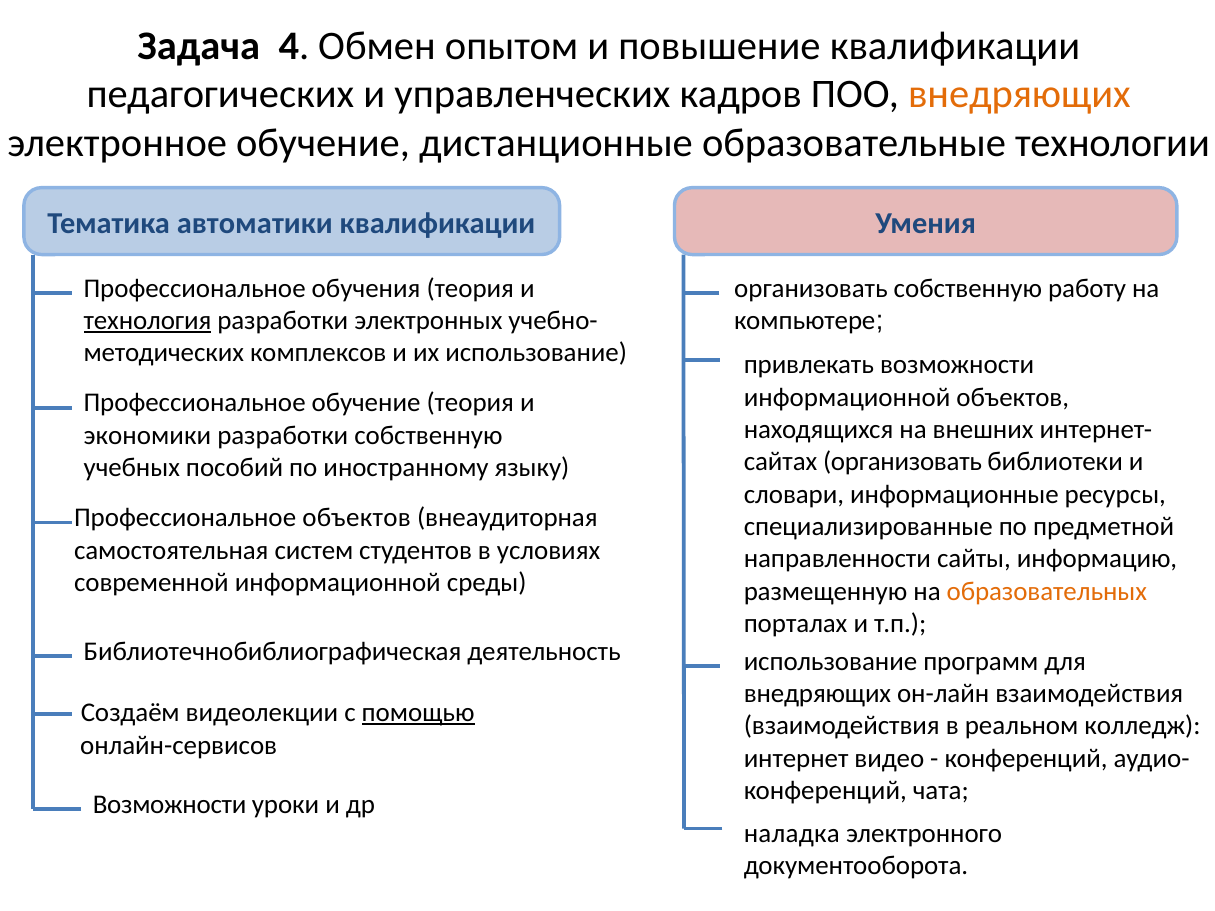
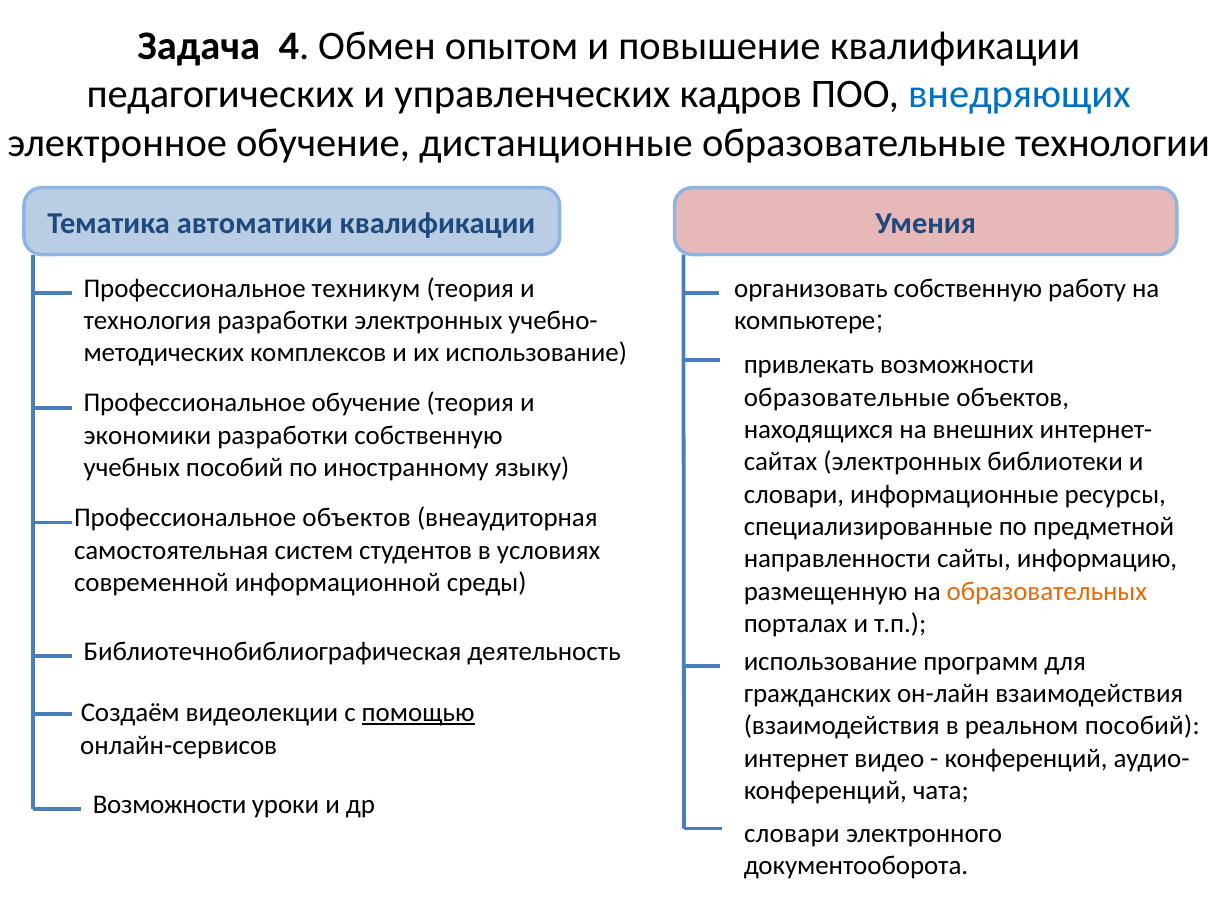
внедряющих at (1019, 94) colour: orange -> blue
обучения: обучения -> техникум
технология underline: present -> none
информационной at (847, 397): информационной -> образовательные
организовать at (903, 462): организовать -> электронных
внедряющих at (817, 694): внедряющих -> гражданских
реальном колледж: колледж -> пособий
наладка at (792, 834): наладка -> словари
